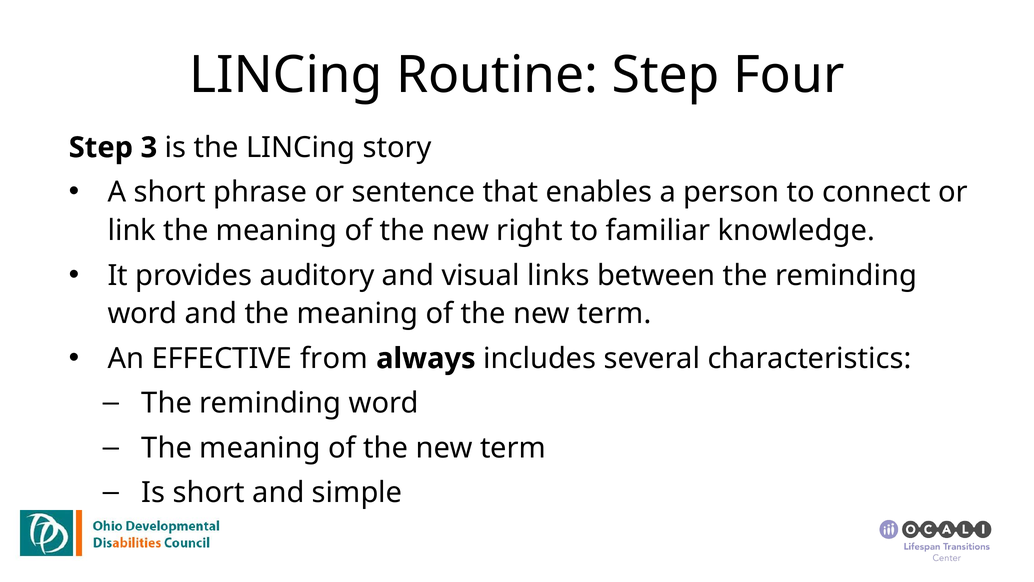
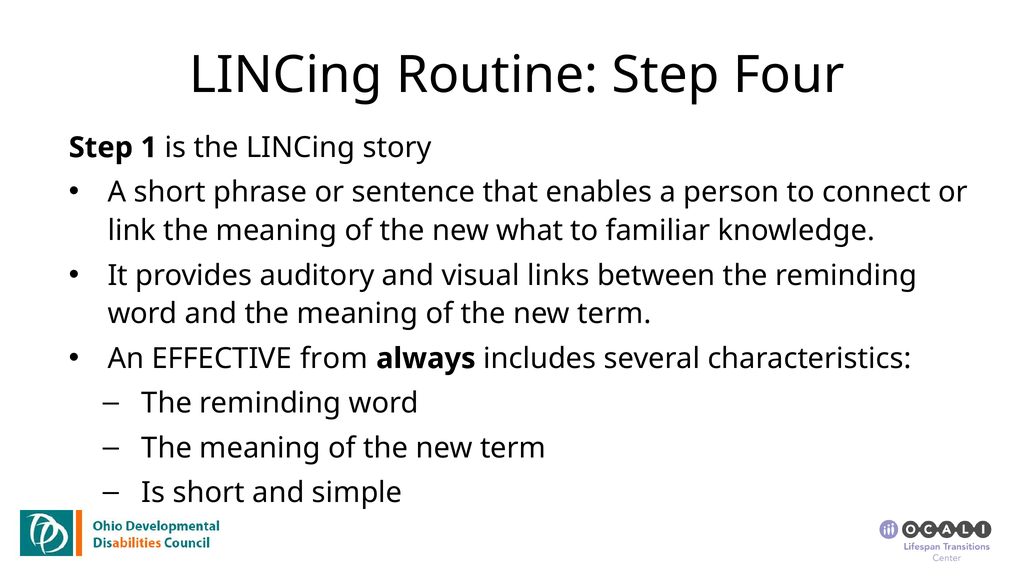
3: 3 -> 1
right: right -> what
